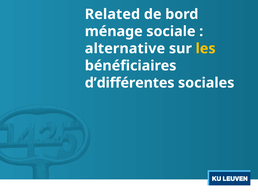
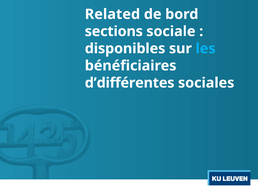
ménage: ménage -> sections
alternative: alternative -> disponibles
les colour: yellow -> light blue
